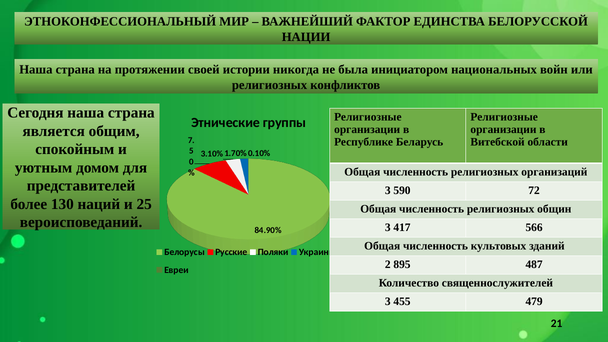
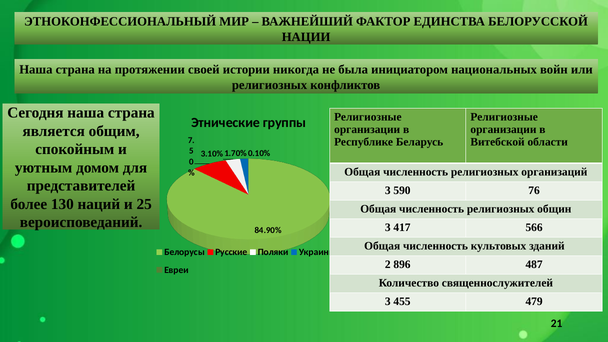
72: 72 -> 76
895: 895 -> 896
